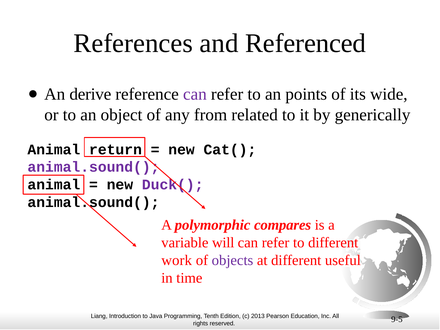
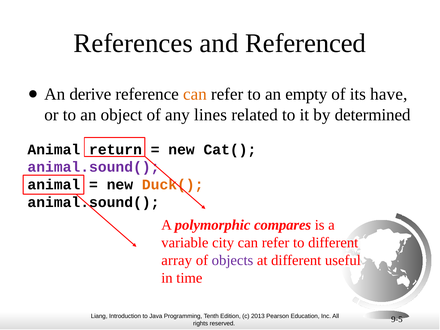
can at (195, 94) colour: purple -> orange
points: points -> empty
wide: wide -> have
from: from -> lines
generically: generically -> determined
Duck( colour: purple -> orange
will: will -> city
work: work -> array
